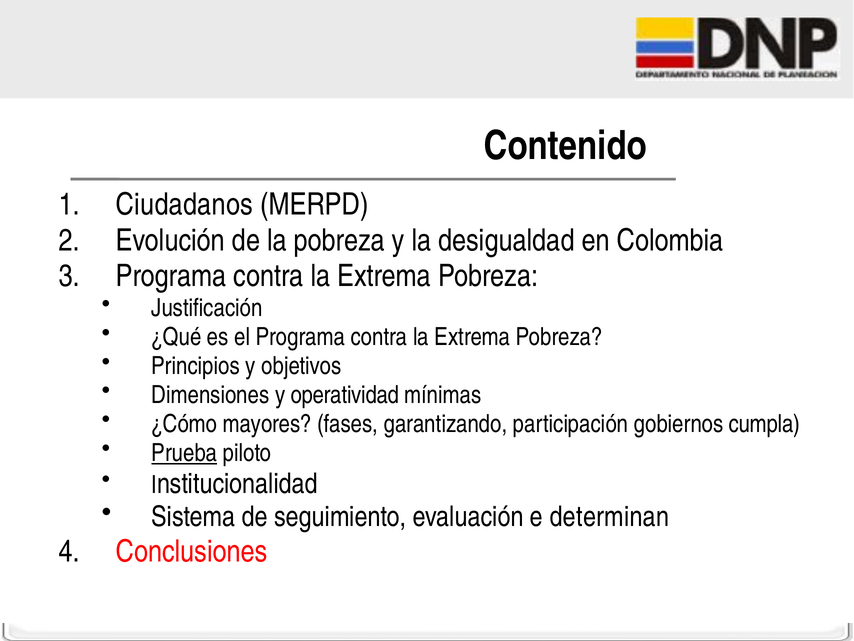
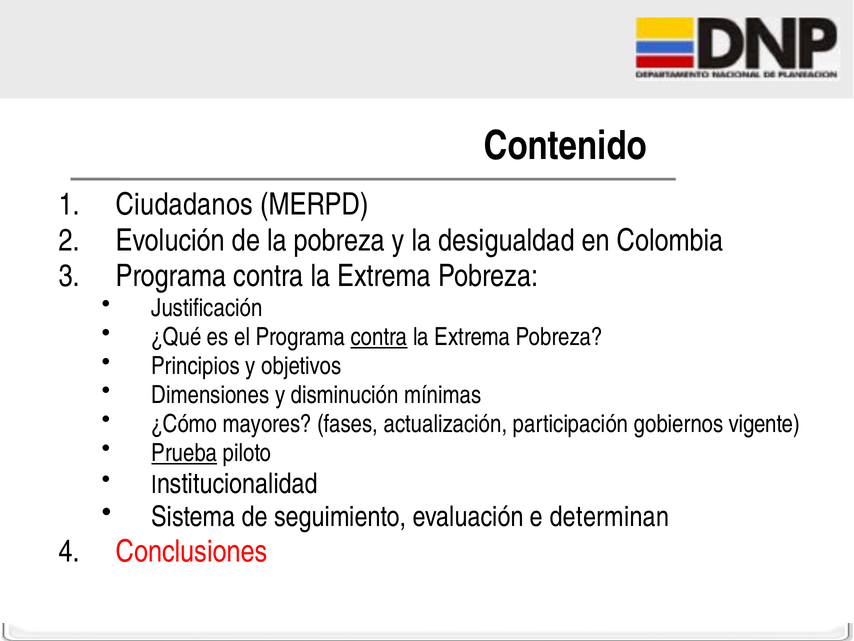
contra at (379, 337) underline: none -> present
operatividad: operatividad -> disminución
garantizando: garantizando -> actualización
cumpla: cumpla -> vigente
